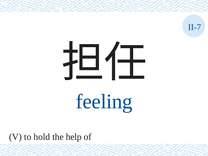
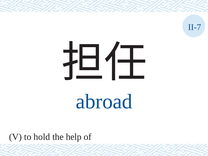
feeling: feeling -> abroad
